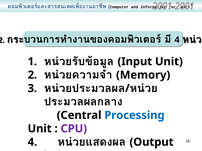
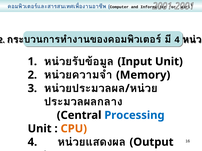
CPU colour: purple -> orange
